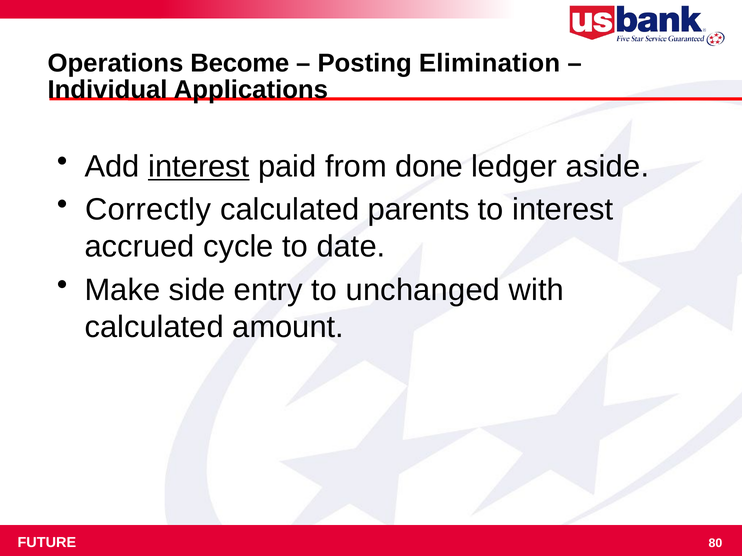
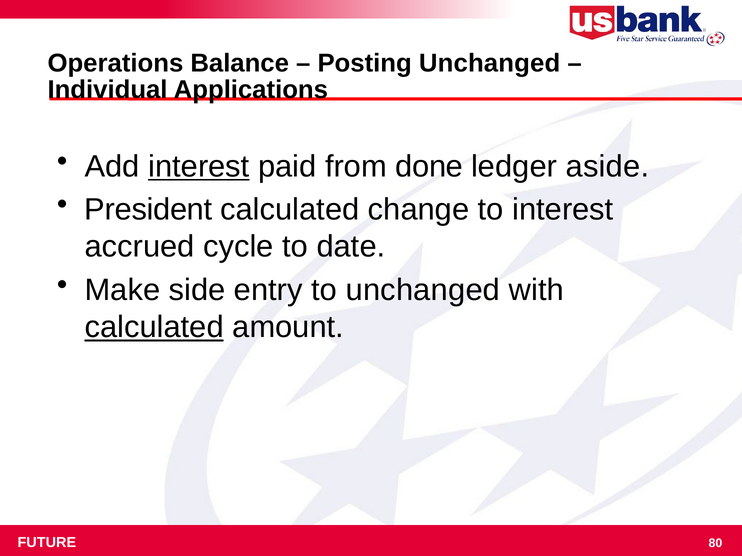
Become: Become -> Balance
Posting Elimination: Elimination -> Unchanged
Correctly: Correctly -> President
parents: parents -> change
calculated at (154, 327) underline: none -> present
